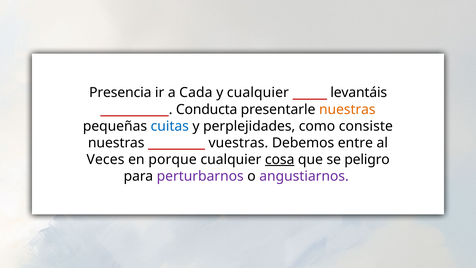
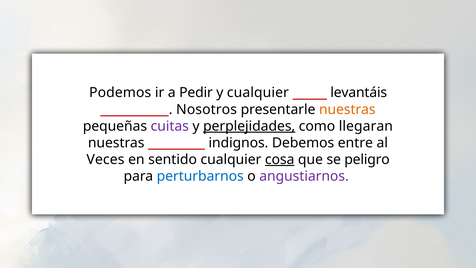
Presencia: Presencia -> Podemos
Cada: Cada -> Pedir
Conducta: Conducta -> Nosotros
cuitas colour: blue -> purple
perplejidades underline: none -> present
consiste: consiste -> llegaran
vuestras: vuestras -> indignos
porque: porque -> sentido
perturbarnos colour: purple -> blue
